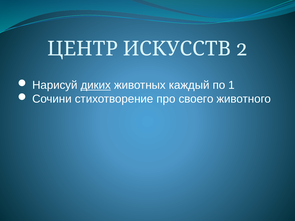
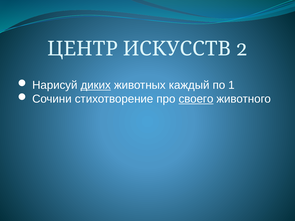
своего underline: none -> present
